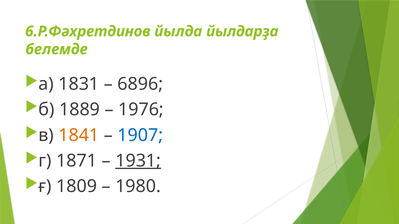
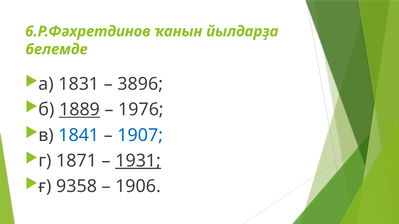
йылда: йылда -> ҡанын
6896: 6896 -> 3896
1889 underline: none -> present
1841 colour: orange -> blue
1809: 1809 -> 9358
1980: 1980 -> 1906
